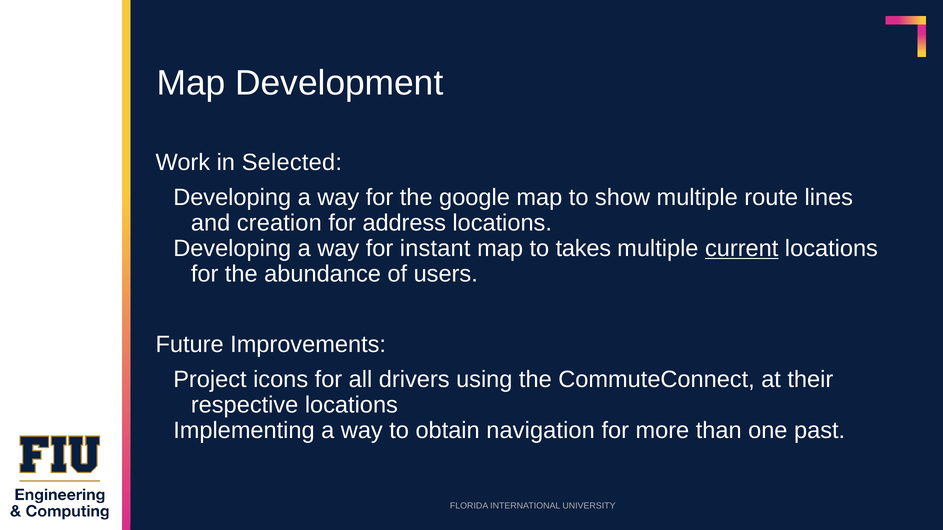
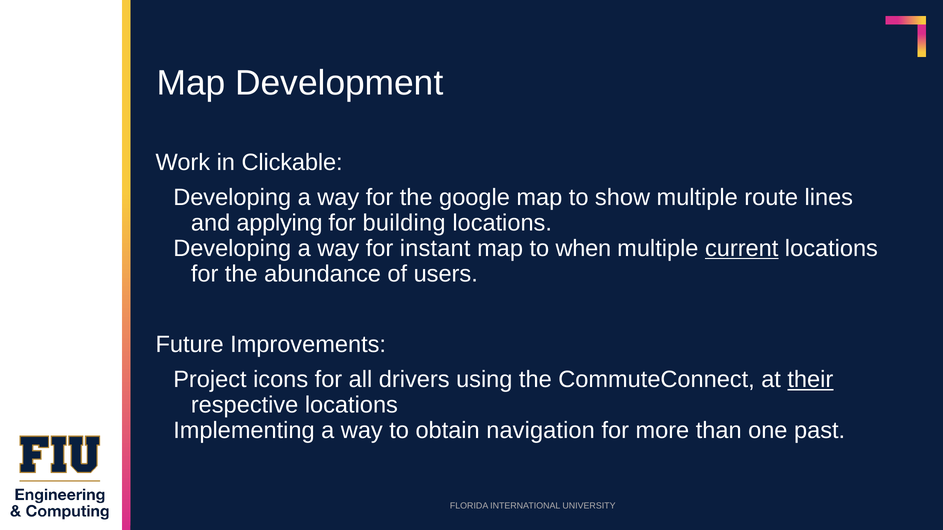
Selected: Selected -> Clickable
creation: creation -> applying
address: address -> building
takes: takes -> when
their underline: none -> present
